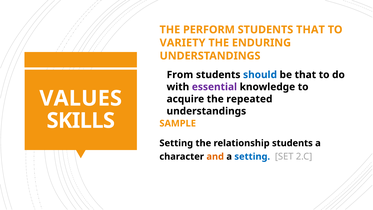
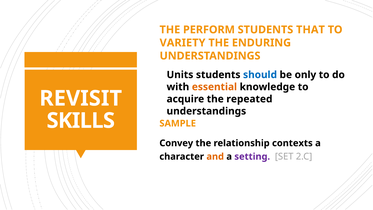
From: From -> Units
be that: that -> only
essential colour: purple -> orange
VALUES: VALUES -> REVISIT
Setting at (176, 143): Setting -> Convey
relationship students: students -> contexts
setting at (252, 156) colour: blue -> purple
